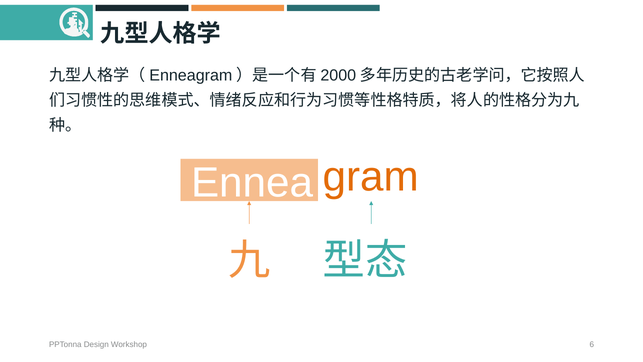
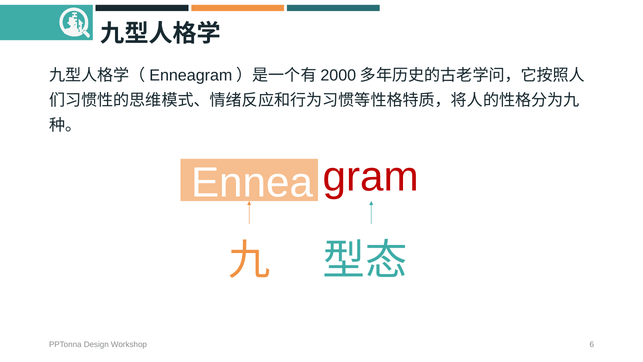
gram colour: orange -> red
